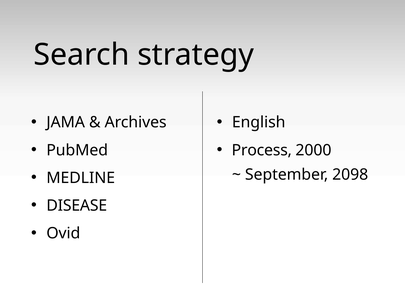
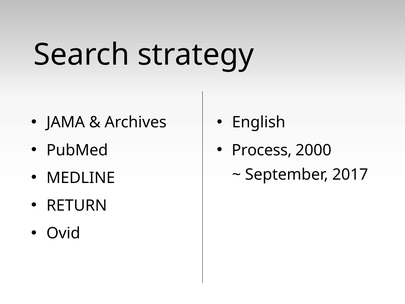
2098: 2098 -> 2017
DISEASE: DISEASE -> RETURN
